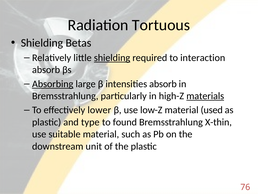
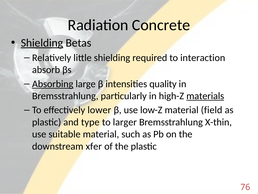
Tortuous: Tortuous -> Concrete
Shielding at (42, 43) underline: none -> present
shielding at (112, 58) underline: present -> none
intensities absorb: absorb -> quality
used: used -> field
found: found -> larger
unit: unit -> xfer
